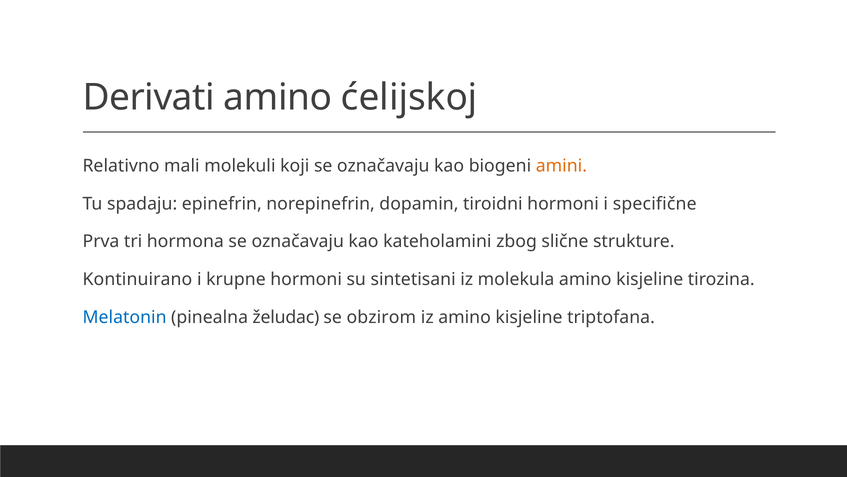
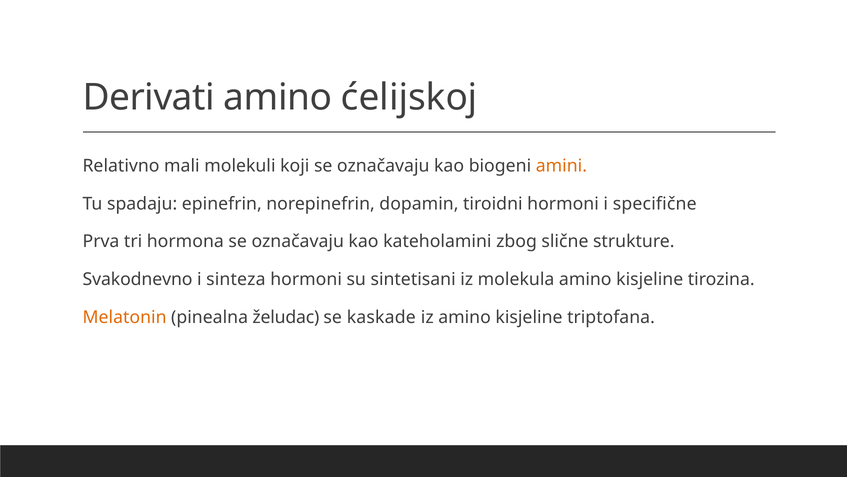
Kontinuirano: Kontinuirano -> Svakodnevno
krupne: krupne -> sinteza
Melatonin colour: blue -> orange
obzirom: obzirom -> kaskade
